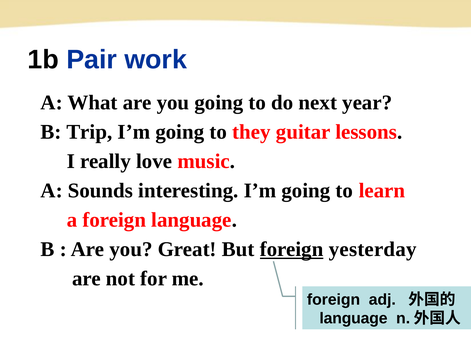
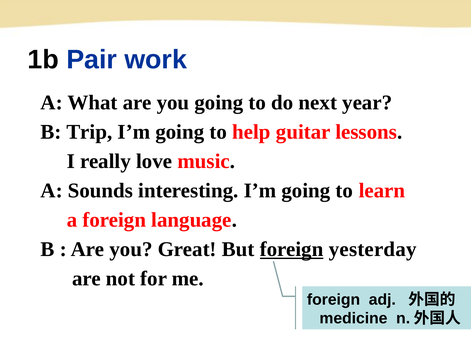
they: they -> help
language at (353, 319): language -> medicine
